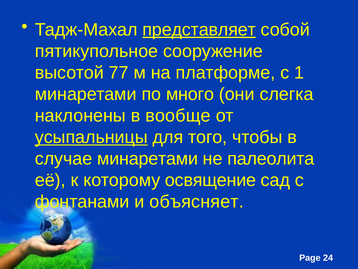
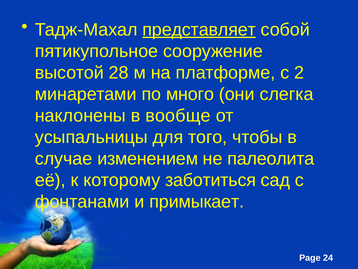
77: 77 -> 28
1: 1 -> 2
усыпальницы underline: present -> none
случае минаретами: минаретами -> изменением
освящение: освящение -> заботиться
объясняет: объясняет -> примыкает
